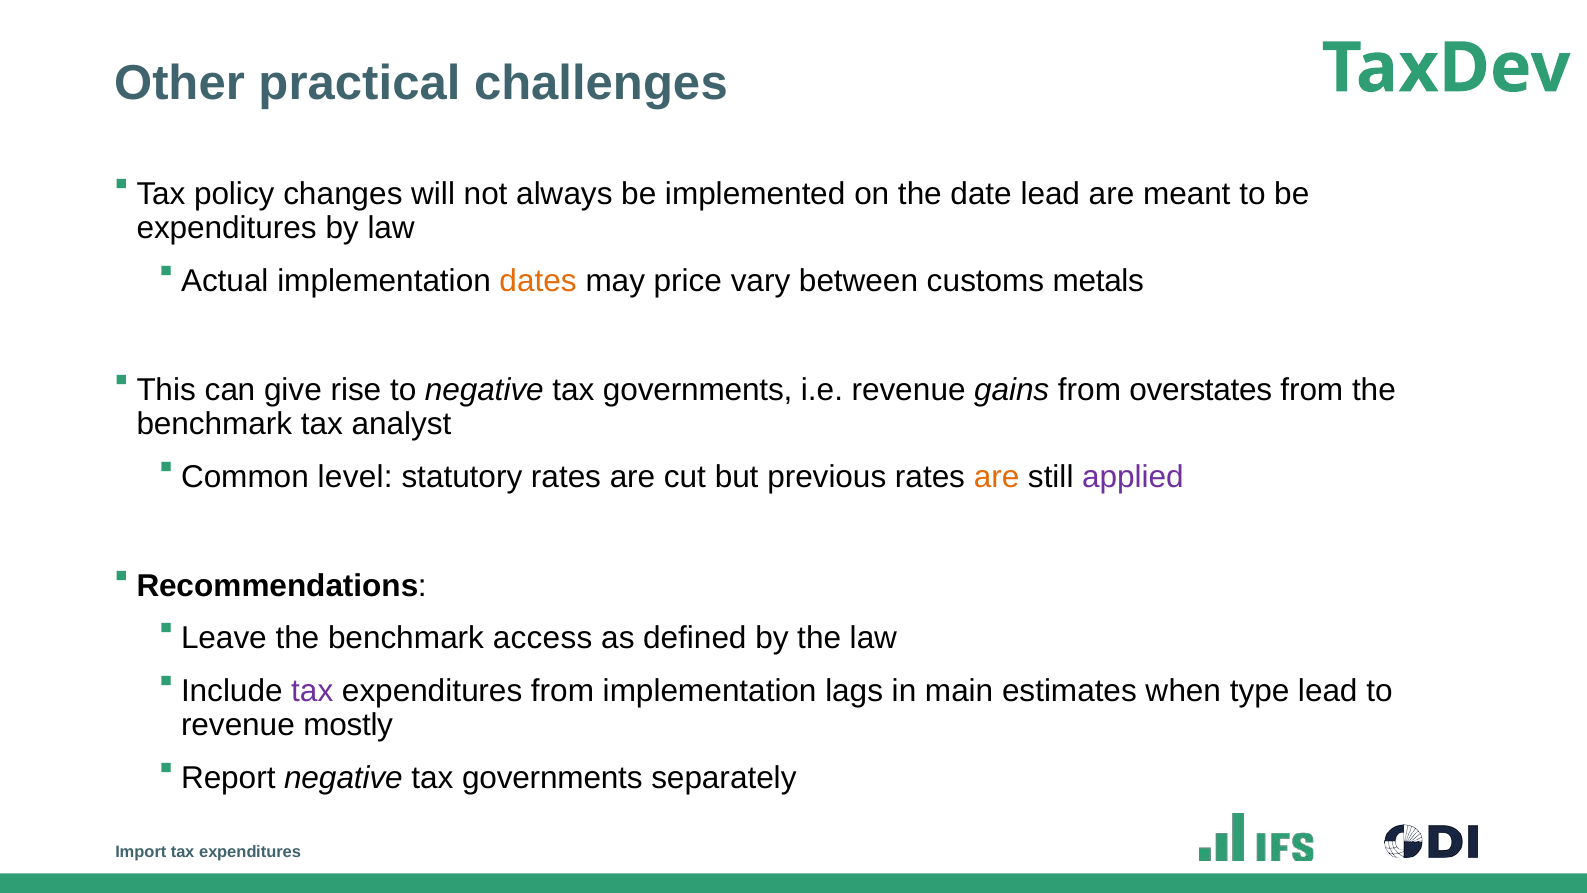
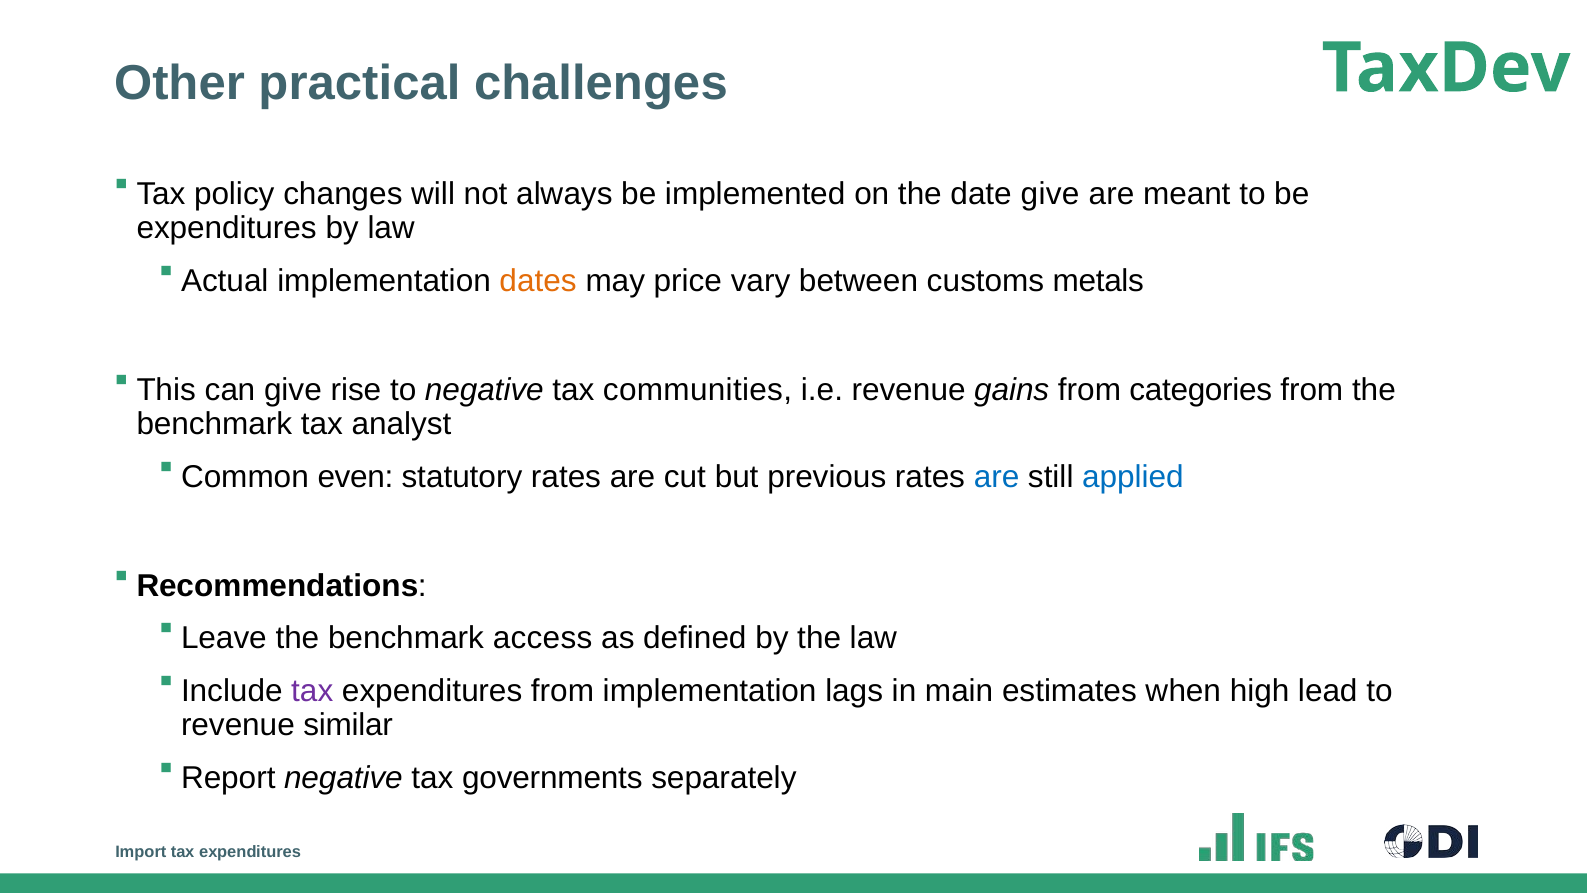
date lead: lead -> give
to negative tax governments: governments -> communities
overstates: overstates -> categories
level: level -> even
are at (997, 477) colour: orange -> blue
applied colour: purple -> blue
type: type -> high
mostly: mostly -> similar
